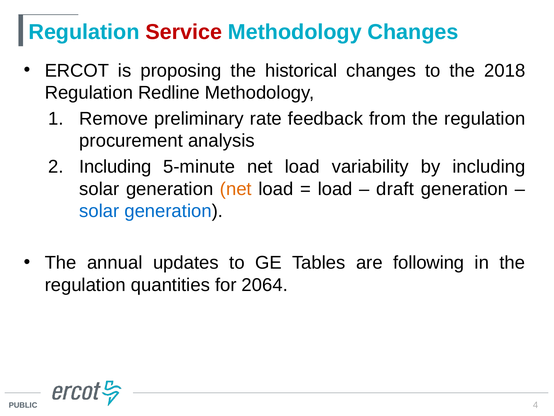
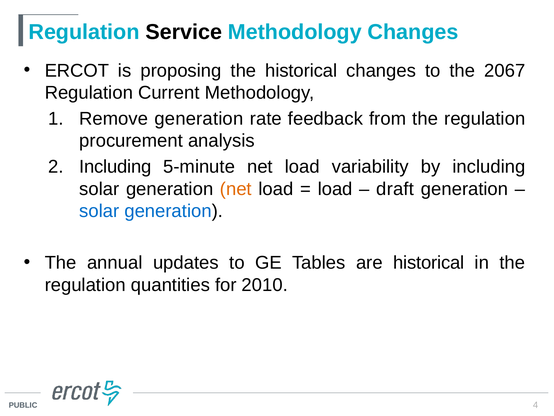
Service colour: red -> black
2018: 2018 -> 2067
Redline: Redline -> Current
Remove preliminary: preliminary -> generation
are following: following -> historical
2064: 2064 -> 2010
